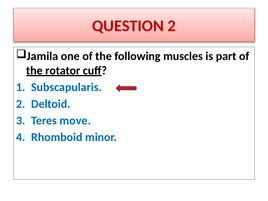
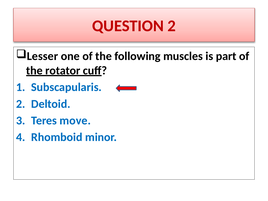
Jamila: Jamila -> Lesser
